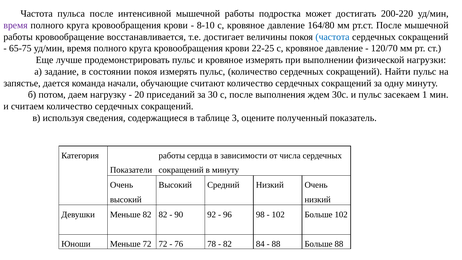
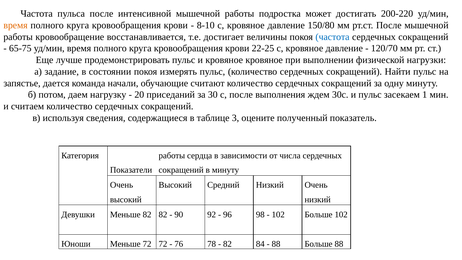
время at (16, 25) colour: purple -> orange
164/80: 164/80 -> 150/80
кровяное измерять: измерять -> кровяное
